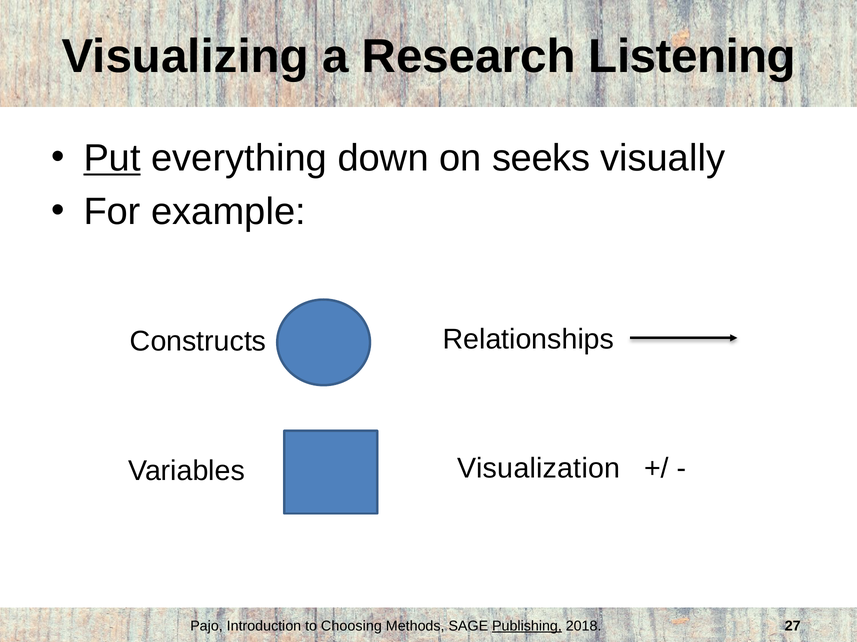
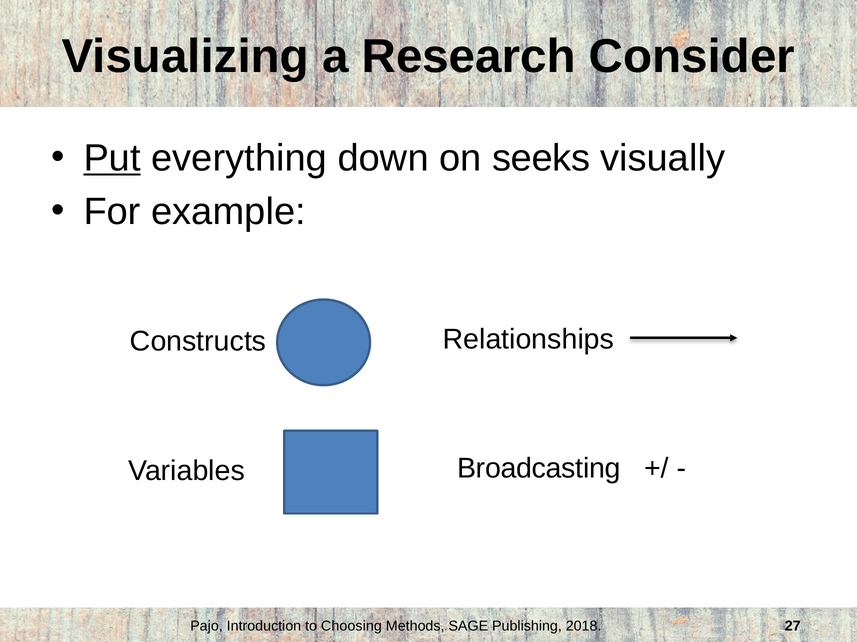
Listening: Listening -> Consider
Visualization: Visualization -> Broadcasting
Publishing underline: present -> none
